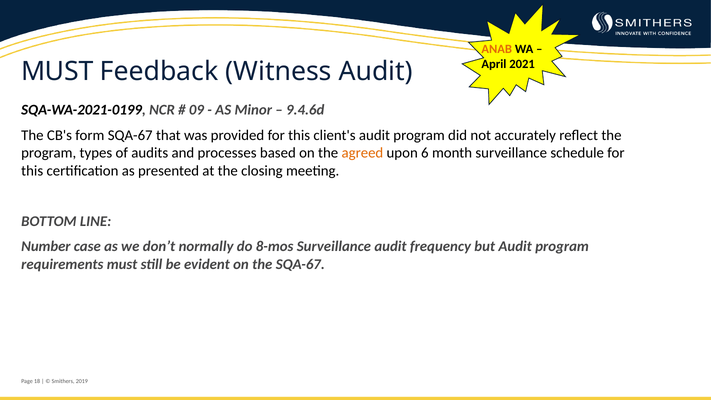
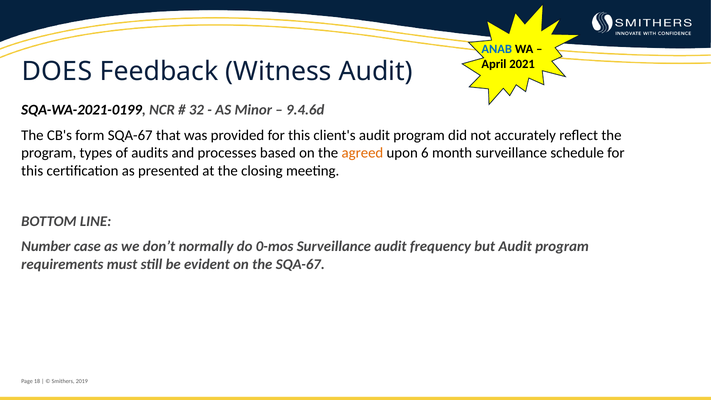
ANAB colour: orange -> blue
MUST at (57, 71): MUST -> DOES
09: 09 -> 32
8-mos: 8-mos -> 0-mos
